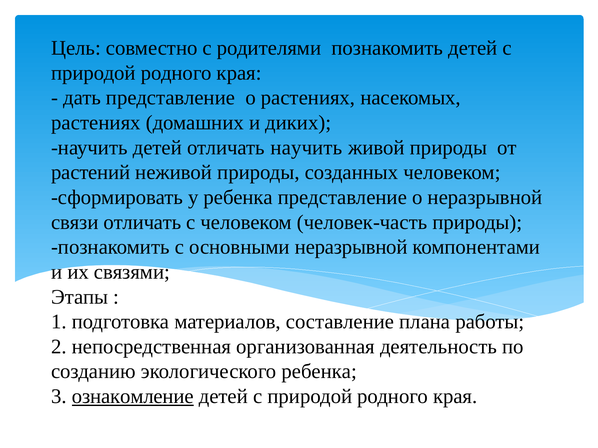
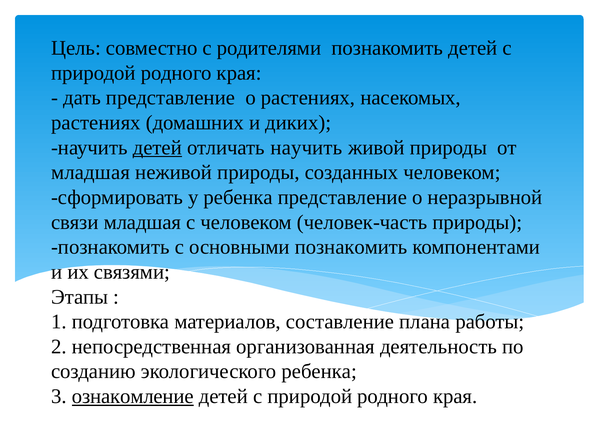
детей at (157, 148) underline: none -> present
растений at (91, 173): растений -> младшая
связи отличать: отличать -> младшая
основными неразрывной: неразрывной -> познакомить
